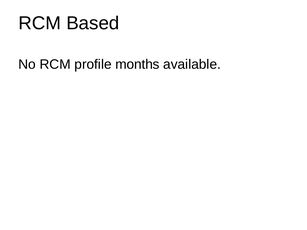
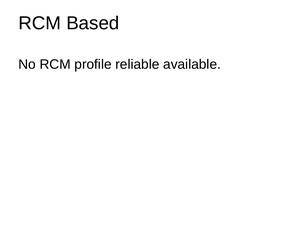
months: months -> reliable
